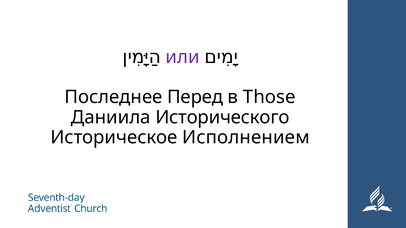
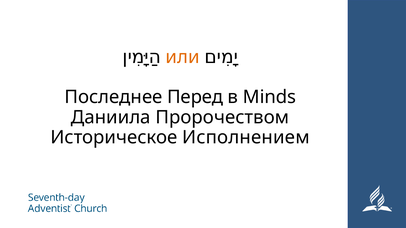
или colour: purple -> orange
Those: Those -> Minds
Исторического: Исторического -> Пророчеством
